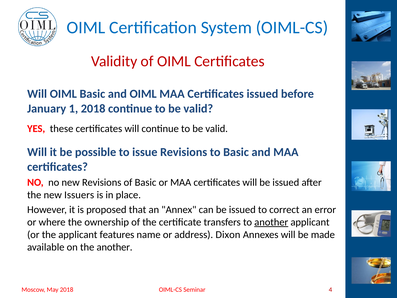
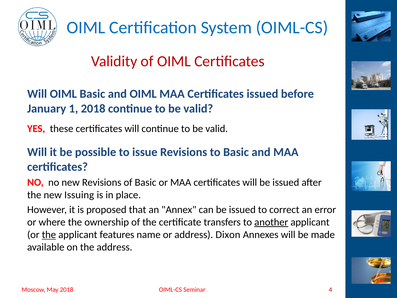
Issuers: Issuers -> Issuing
the at (49, 235) underline: none -> present
the another: another -> address
